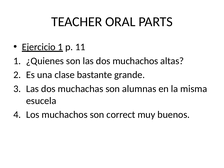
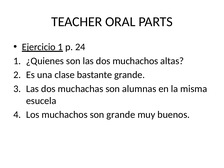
11: 11 -> 24
son correct: correct -> grande
